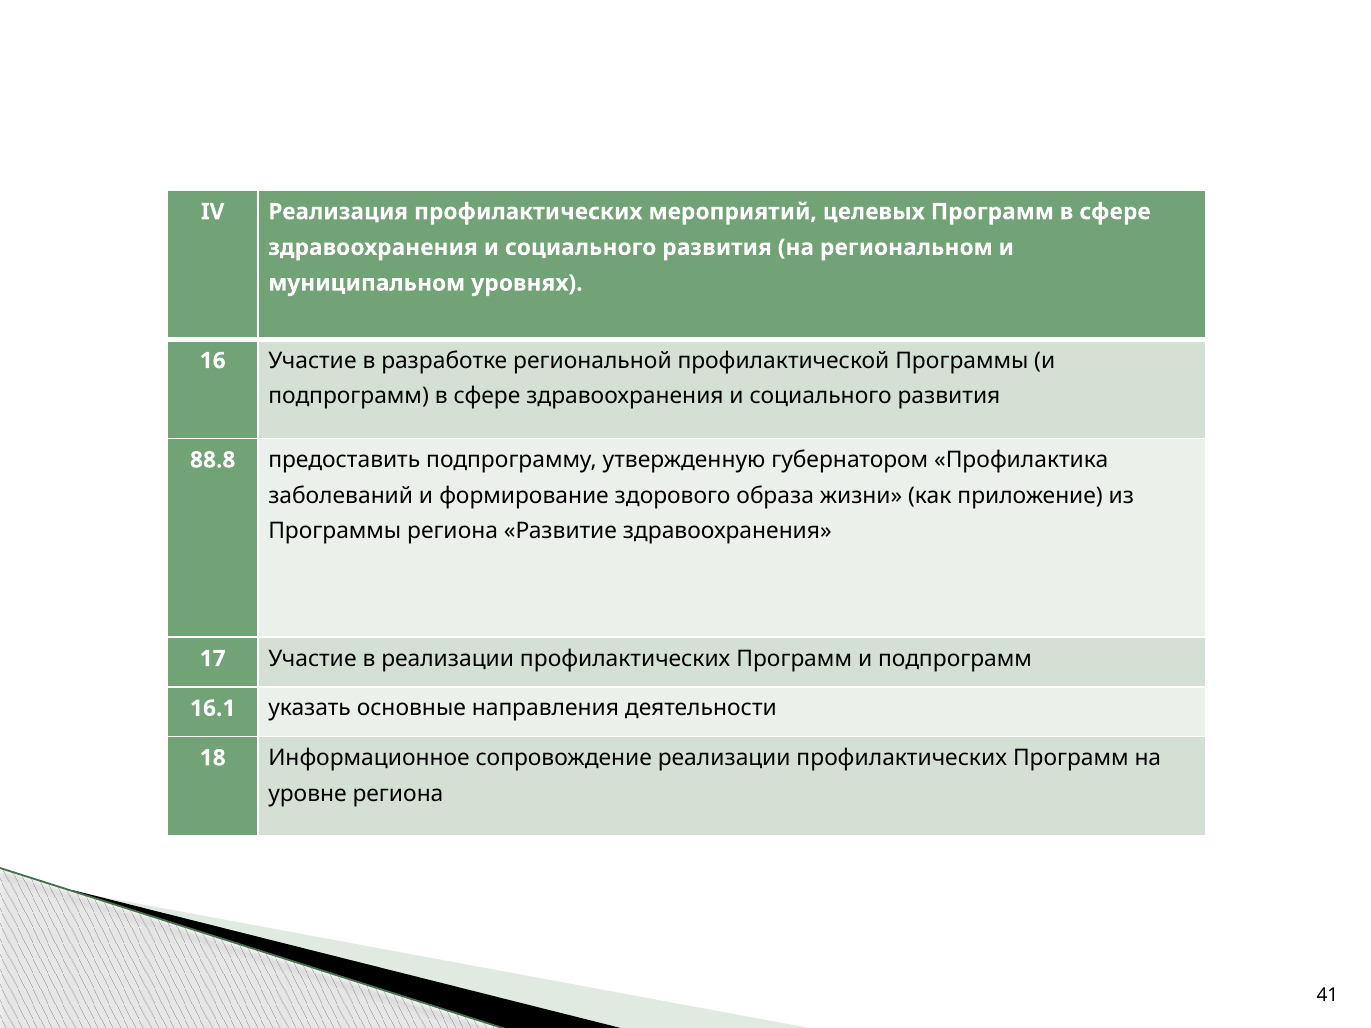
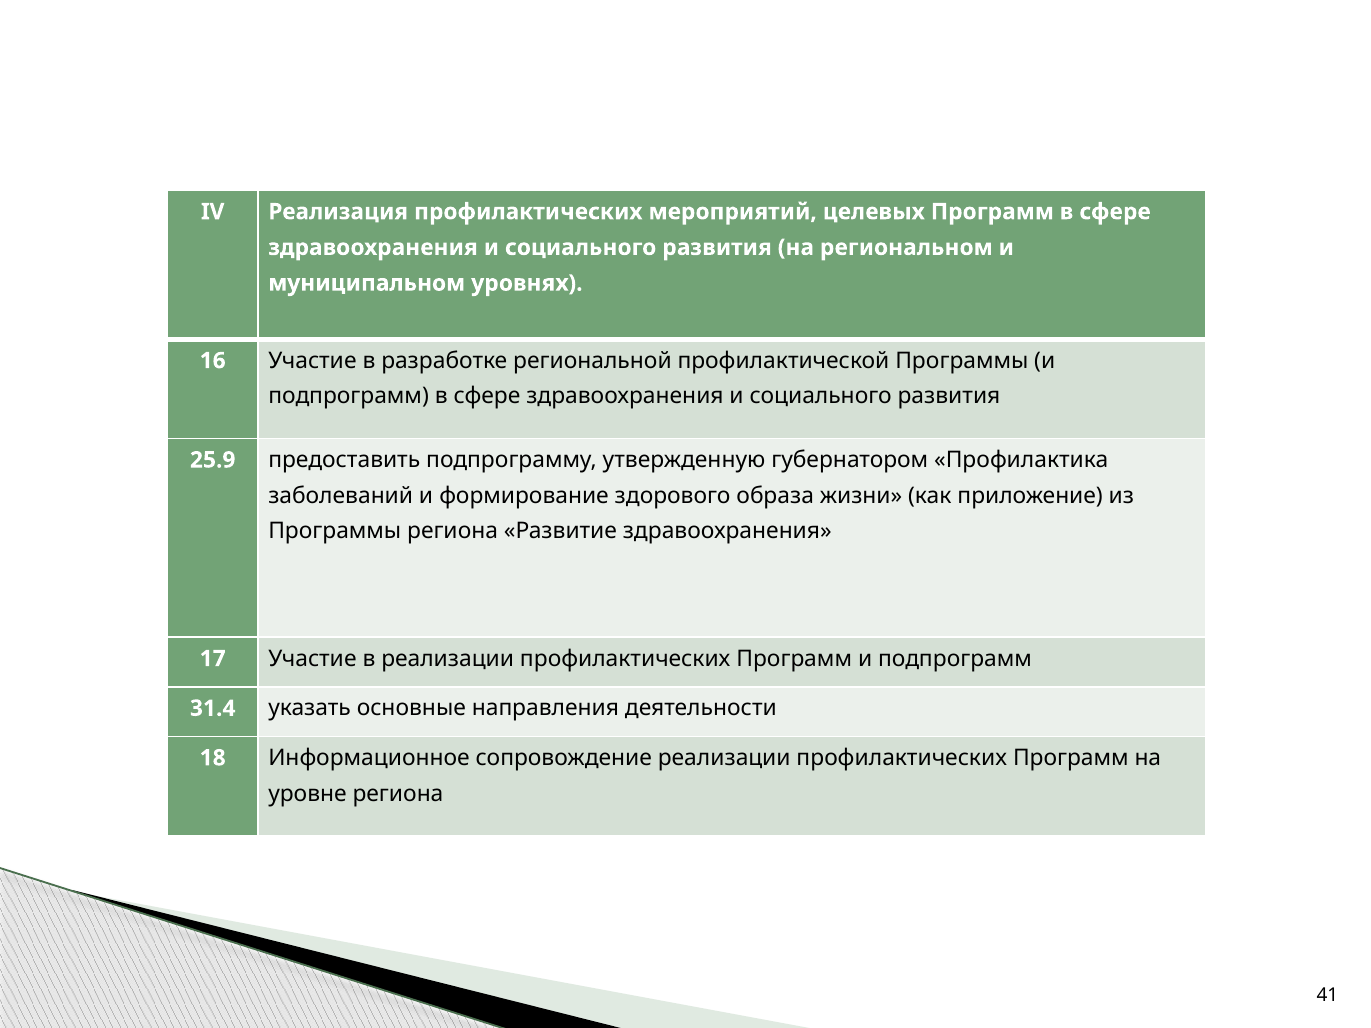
88.8: 88.8 -> 25.9
16.1: 16.1 -> 31.4
